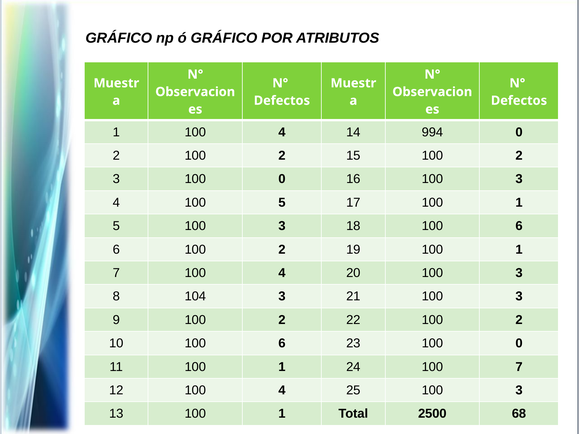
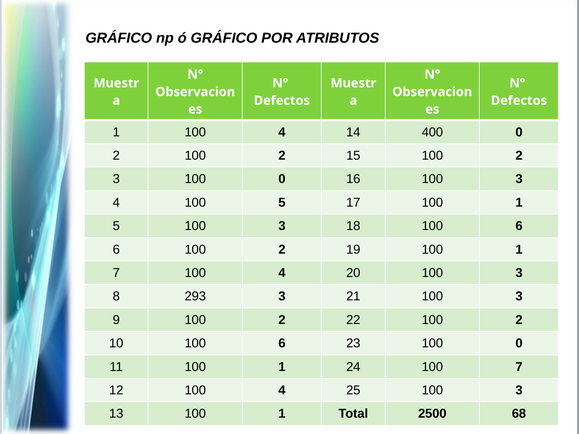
994: 994 -> 400
104: 104 -> 293
